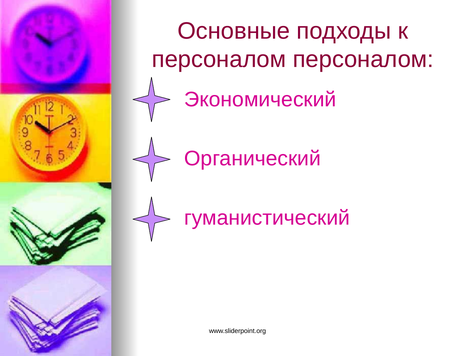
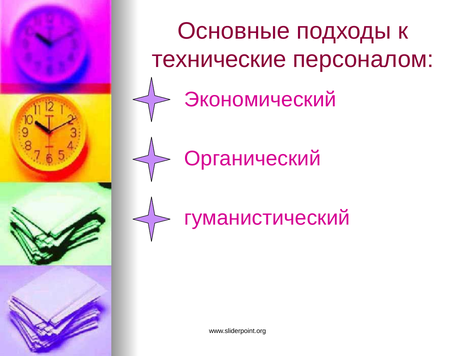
персоналом at (219, 59): персоналом -> технические
